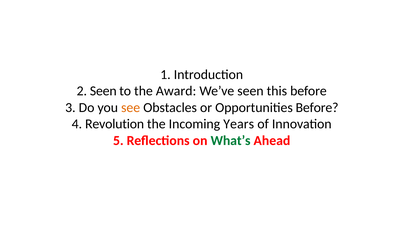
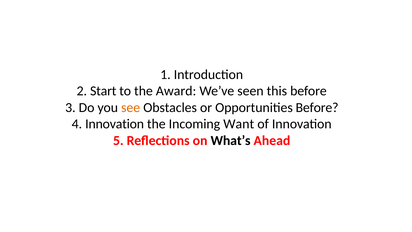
2 Seen: Seen -> Start
4 Revolution: Revolution -> Innovation
Years: Years -> Want
What’s colour: green -> black
